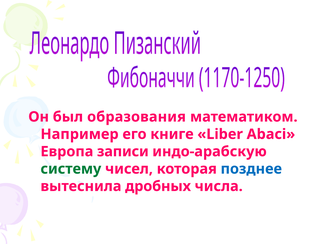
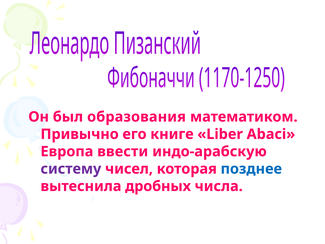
Например: Например -> Привычно
записи: записи -> ввести
систему colour: green -> purple
